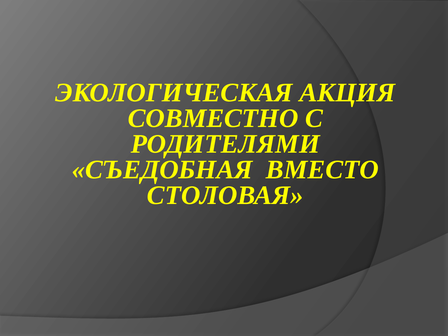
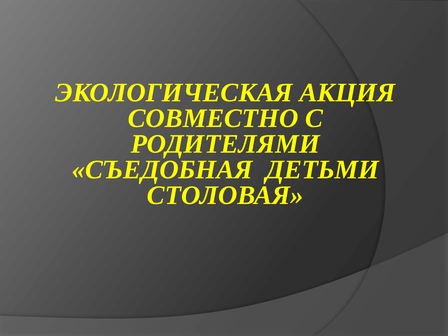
ВМЕСТО: ВМЕСТО -> ДЕТЬМИ
